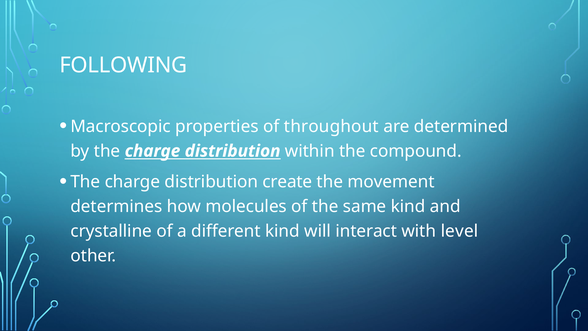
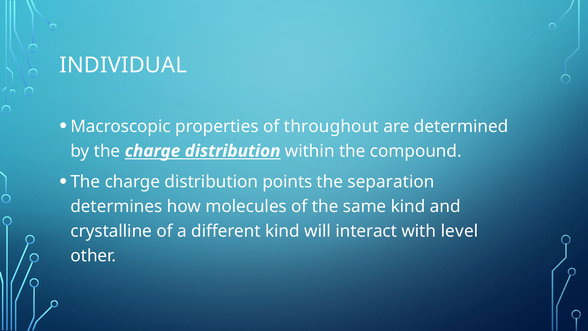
FOLLOWING: FOLLOWING -> INDIVIDUAL
create: create -> points
movement: movement -> separation
